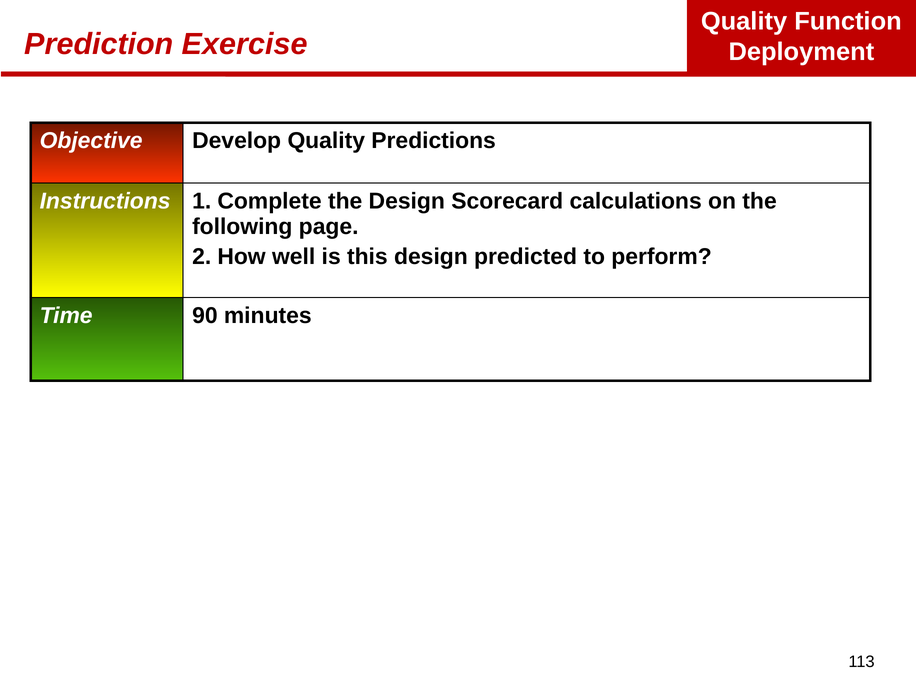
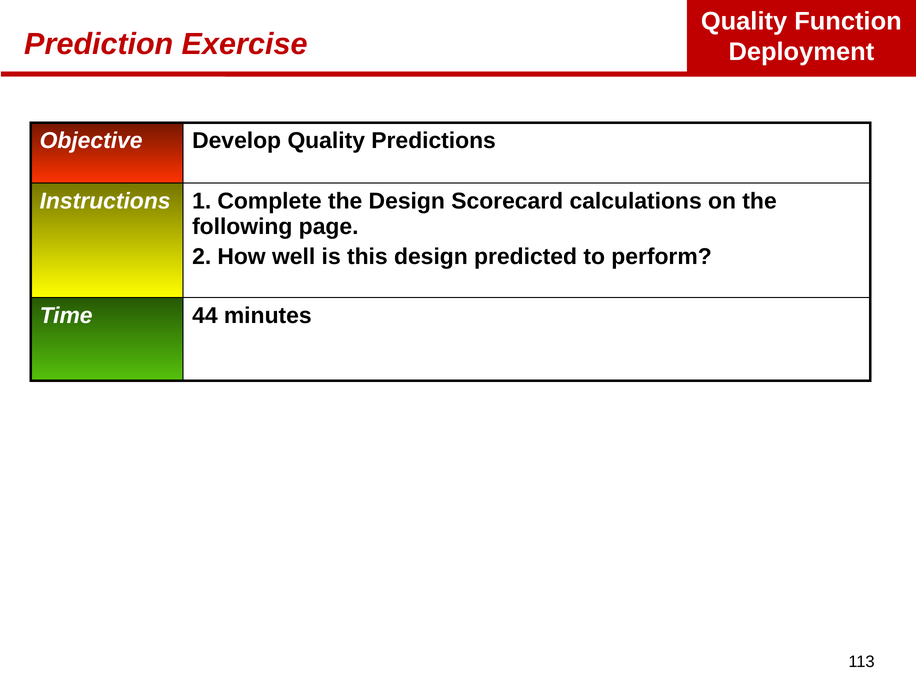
90: 90 -> 44
